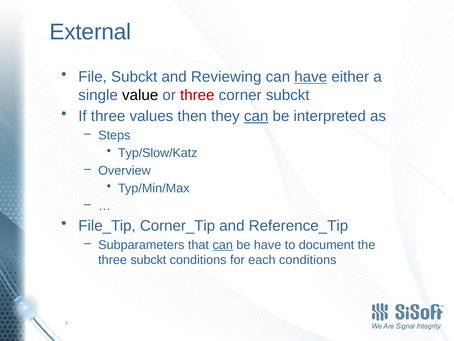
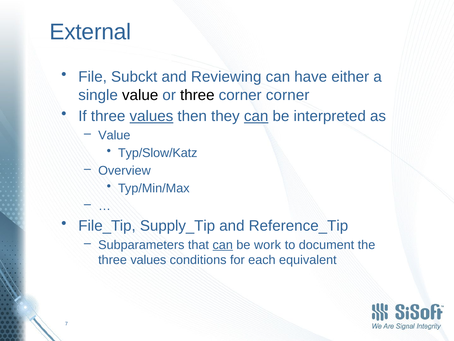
have at (311, 77) underline: present -> none
three at (197, 95) colour: red -> black
corner subckt: subckt -> corner
values at (151, 116) underline: none -> present
Steps at (114, 135): Steps -> Value
Corner_Tip: Corner_Tip -> Supply_Tip
be have: have -> work
subckt at (148, 260): subckt -> values
each conditions: conditions -> equivalent
